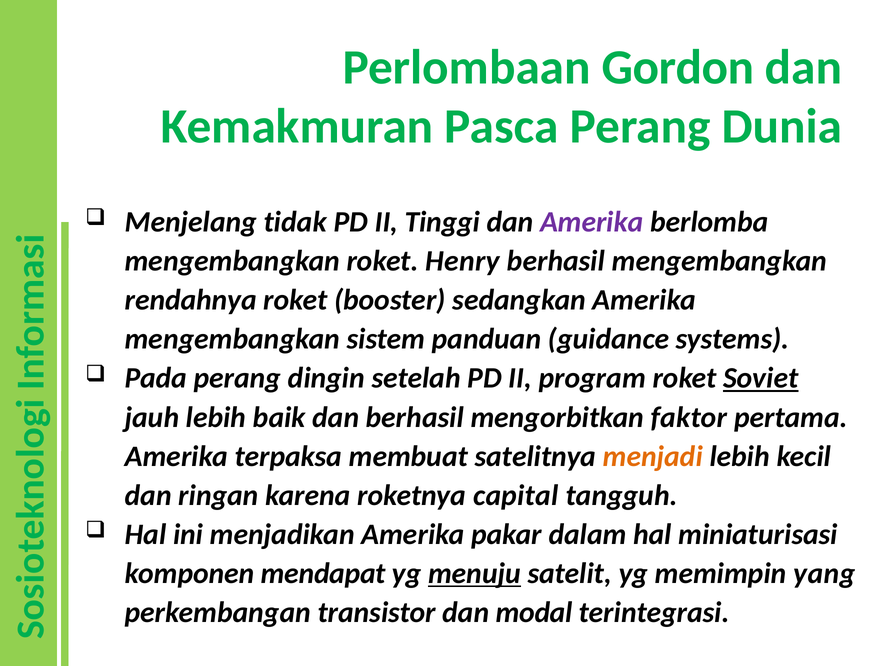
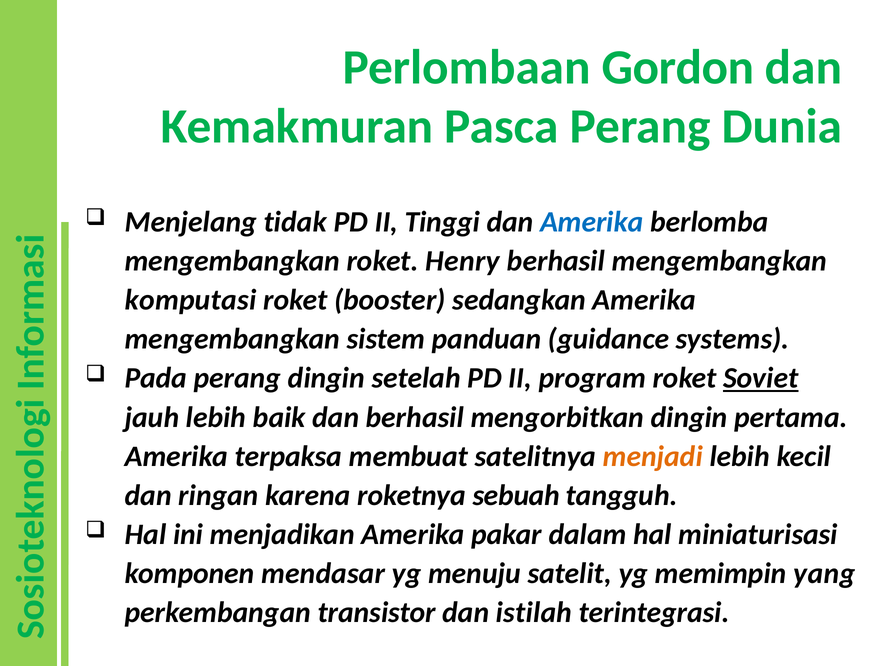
Amerika at (592, 222) colour: purple -> blue
rendahnya: rendahnya -> komputasi
mengorbitkan faktor: faktor -> dingin
capital: capital -> sebuah
mendapat: mendapat -> mendasar
menuju underline: present -> none
modal: modal -> istilah
